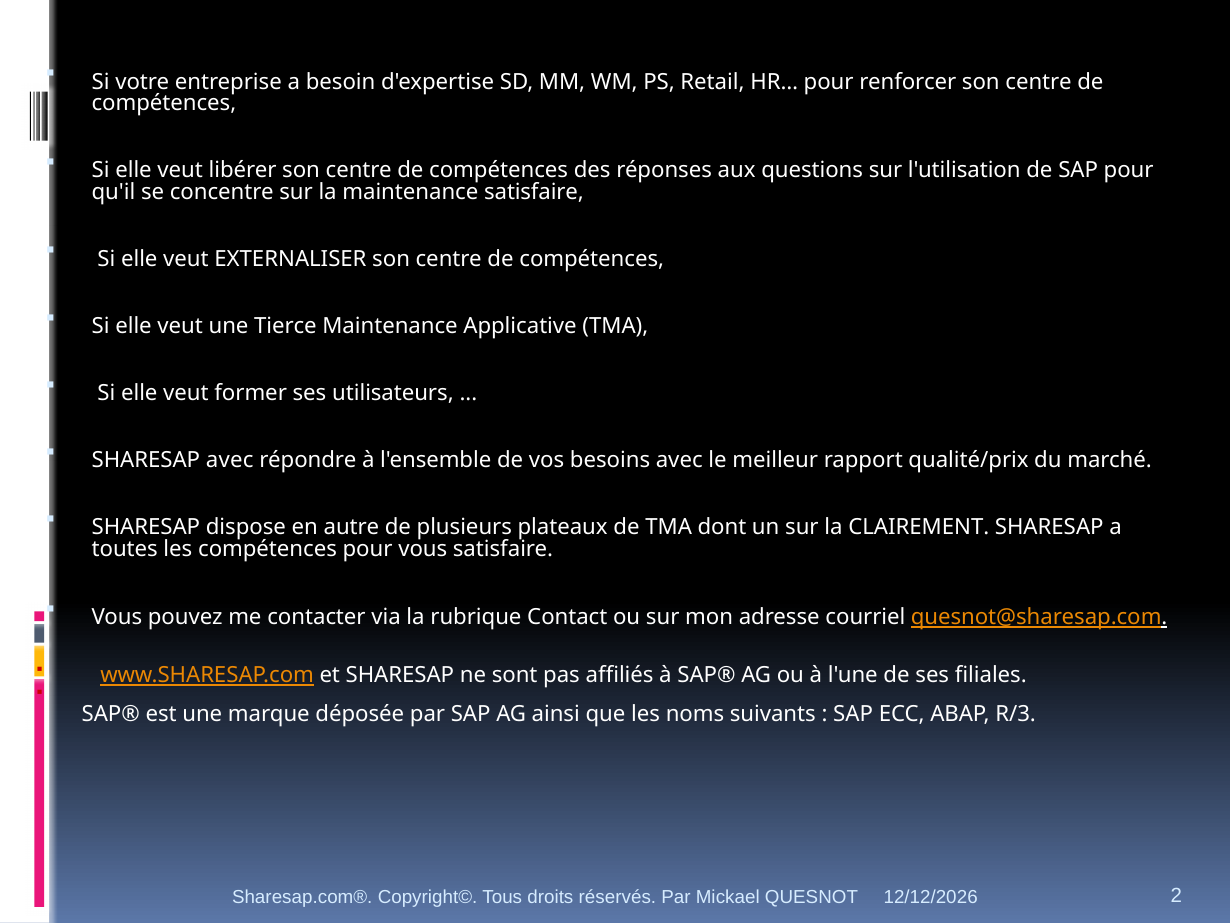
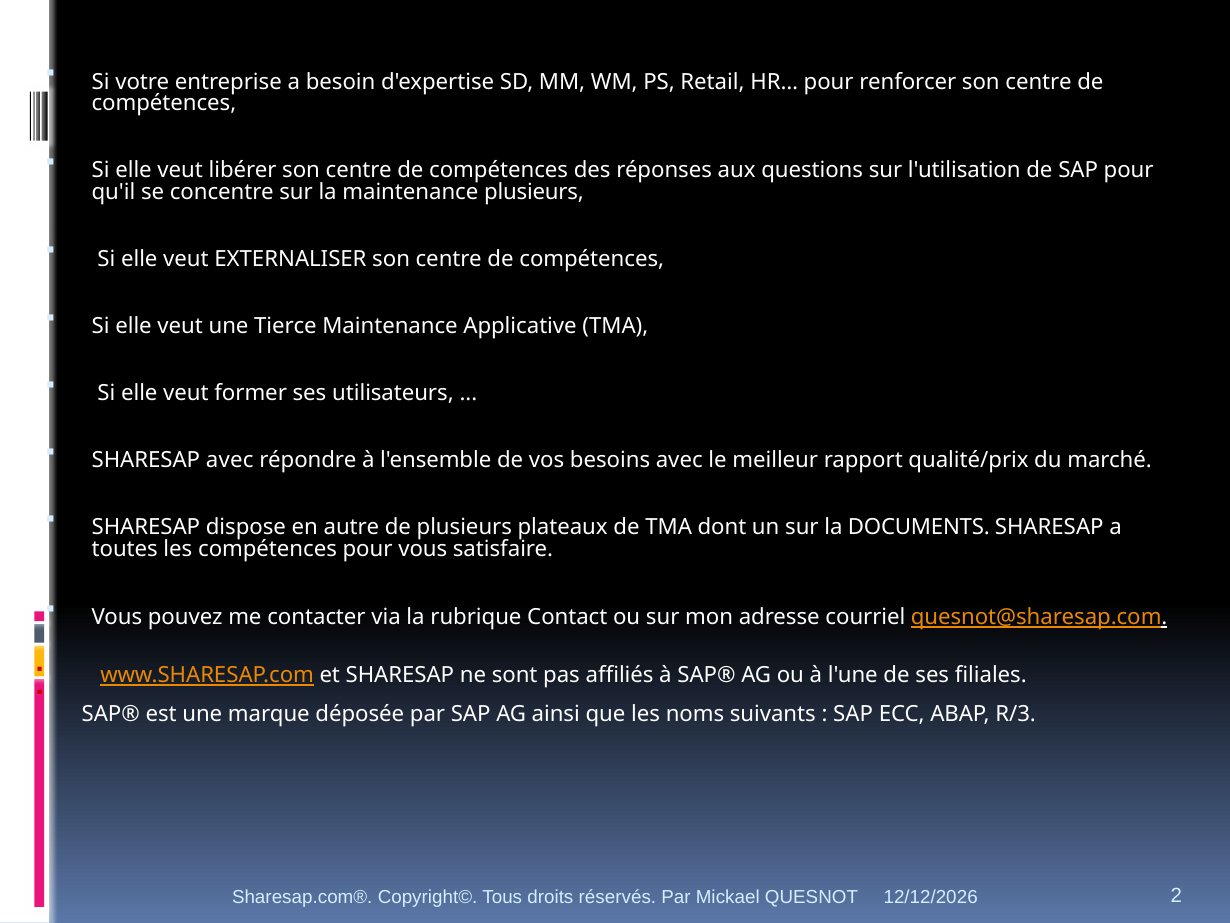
maintenance satisfaire: satisfaire -> plusieurs
CLAIREMENT: CLAIREMENT -> DOCUMENTS
